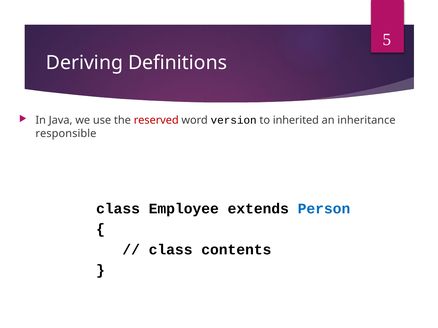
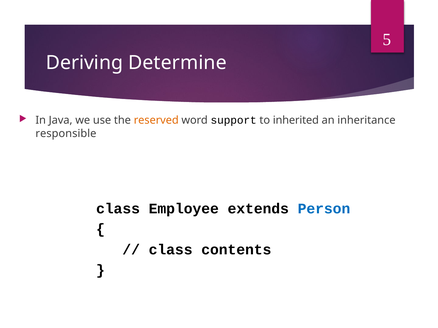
Definitions: Definitions -> Determine
reserved colour: red -> orange
version: version -> support
